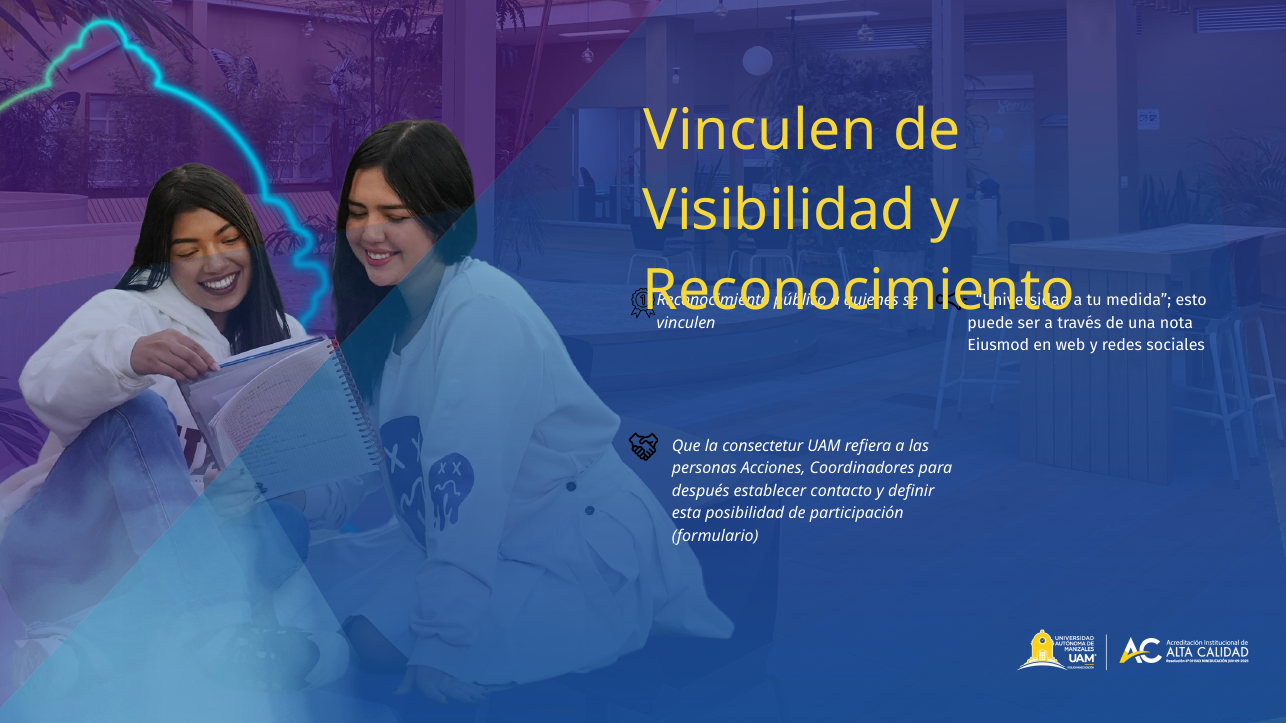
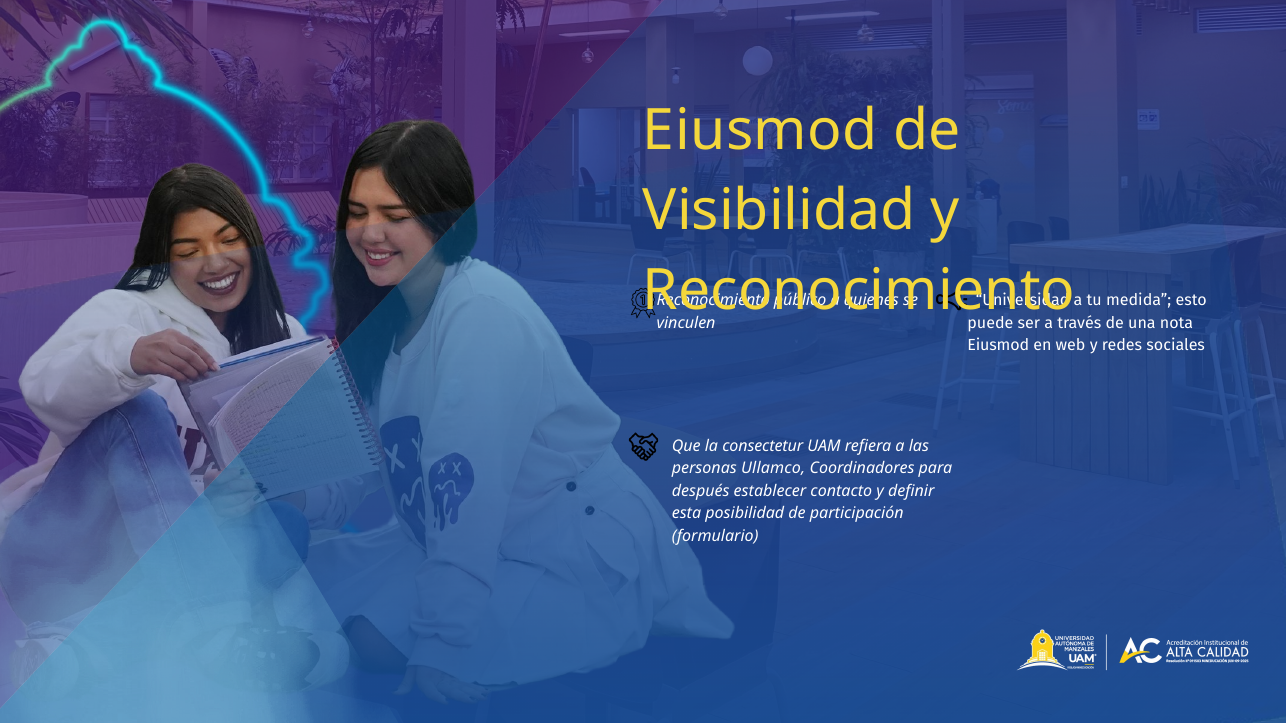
Vinculen at (760, 131): Vinculen -> Eiusmod
Acciones: Acciones -> Ullamco
